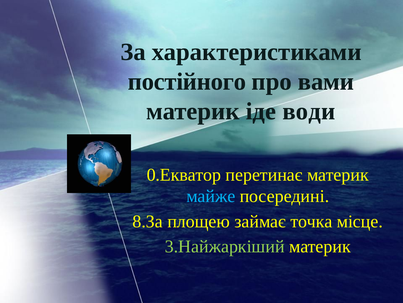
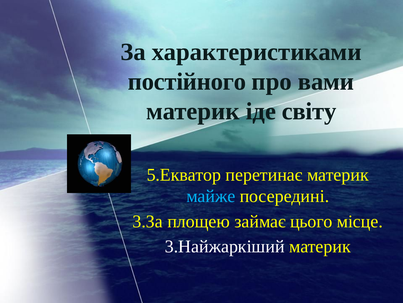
води: води -> світу
0.Екватор: 0.Екватор -> 5.Екватор
8.За: 8.За -> 3.За
точка: точка -> цього
3.Найжаркіший colour: light green -> white
